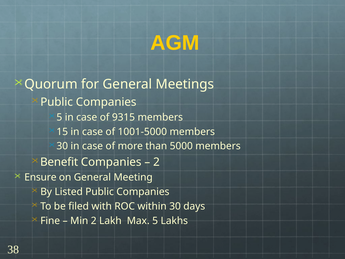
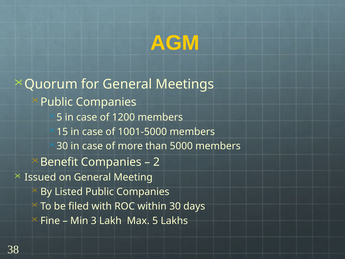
9315: 9315 -> 1200
Ensure: Ensure -> Issued
Min 2: 2 -> 3
